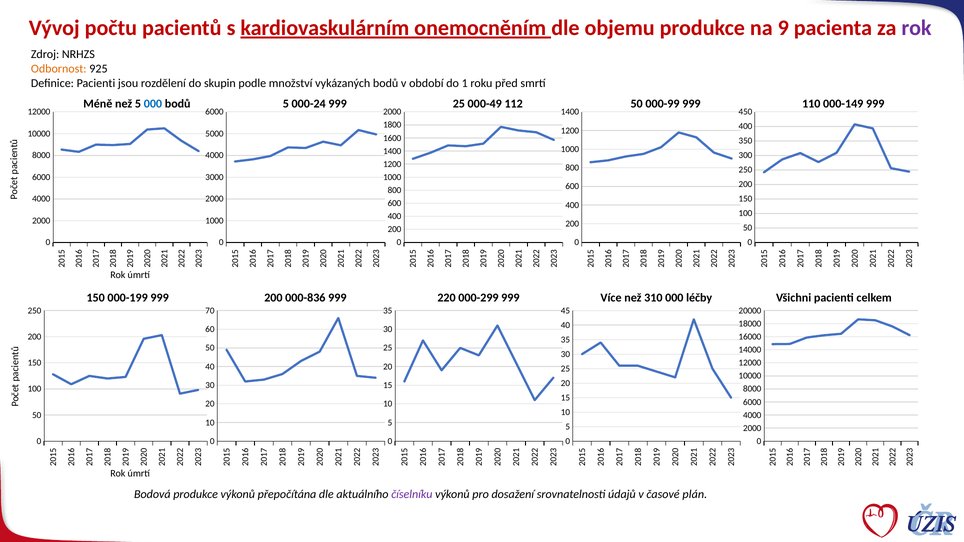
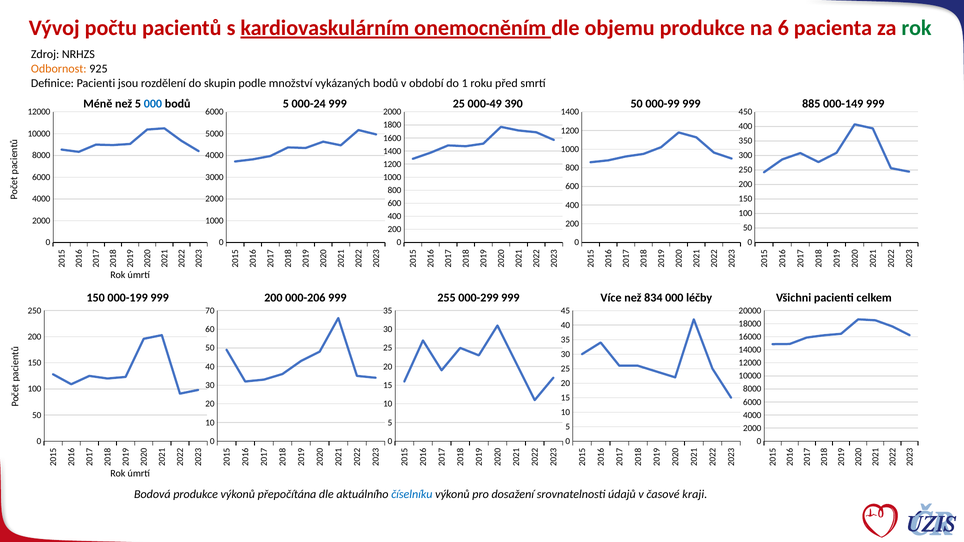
na 9: 9 -> 6
rok at (916, 28) colour: purple -> green
112: 112 -> 390
110: 110 -> 885
000-836: 000-836 -> 000-206
220: 220 -> 255
310: 310 -> 834
číselníku colour: purple -> blue
plán: plán -> kraji
